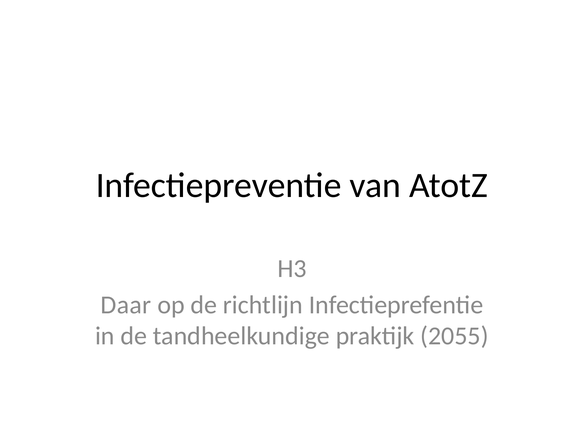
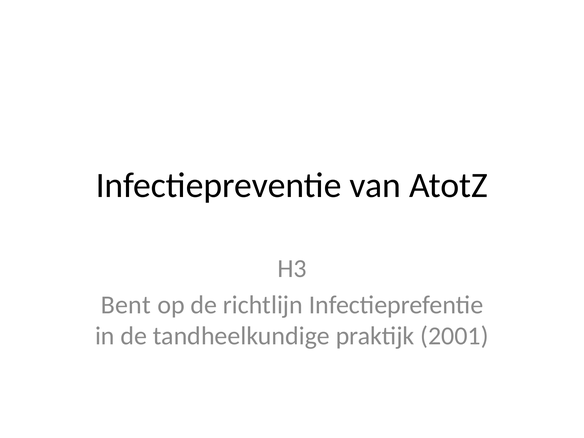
Daar: Daar -> Bent
2055: 2055 -> 2001
